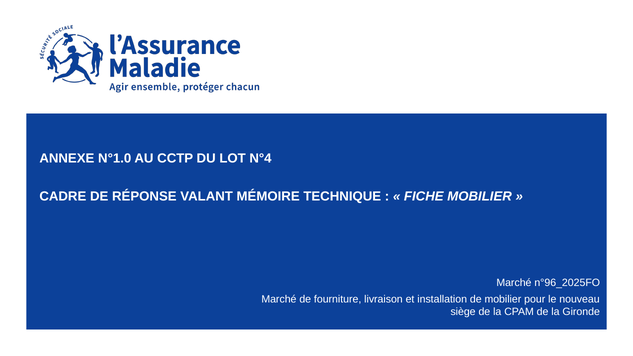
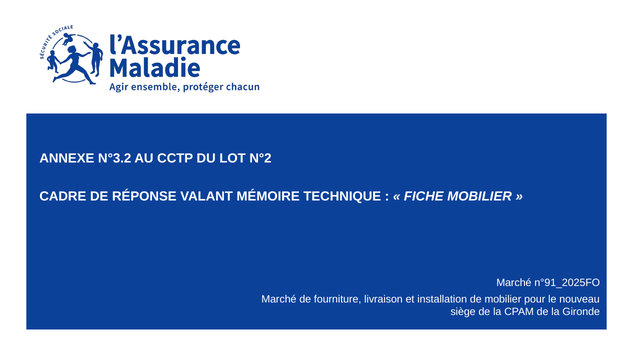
N°1.0: N°1.0 -> N°3.2
N°4: N°4 -> N°2
n°96_2025FO: n°96_2025FO -> n°91_2025FO
